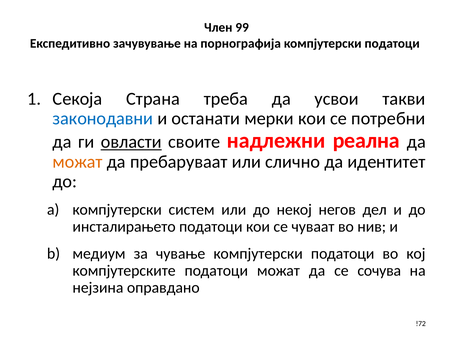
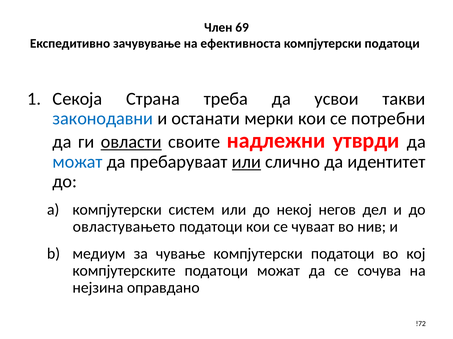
99: 99 -> 69
порнографија: порнографија -> ефективноста
реална: реална -> утврди
можат at (78, 162) colour: orange -> blue
или at (246, 162) underline: none -> present
инсталирањето: инсталирањето -> овластувањето
